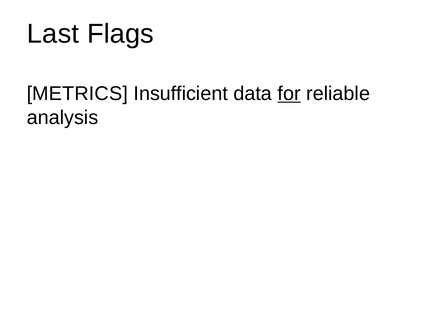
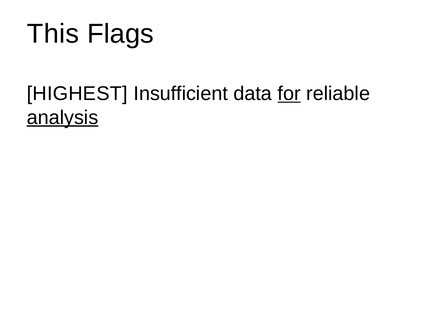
Last: Last -> This
METRICS: METRICS -> HIGHEST
analysis underline: none -> present
